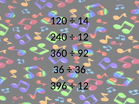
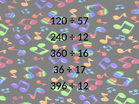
14: 14 -> 57
92: 92 -> 16
36 at (80, 70): 36 -> 17
